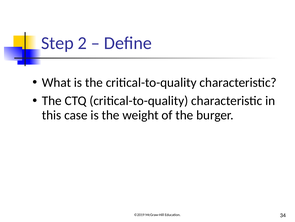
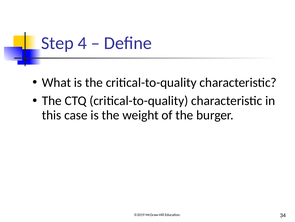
2: 2 -> 4
